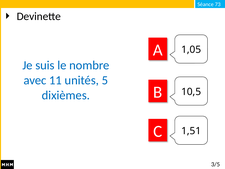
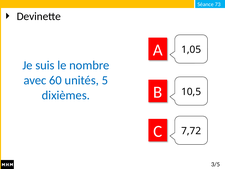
11: 11 -> 60
1,51: 1,51 -> 7,72
